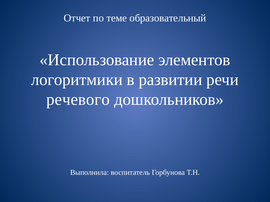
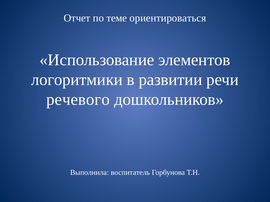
образовательный: образовательный -> ориентироваться
